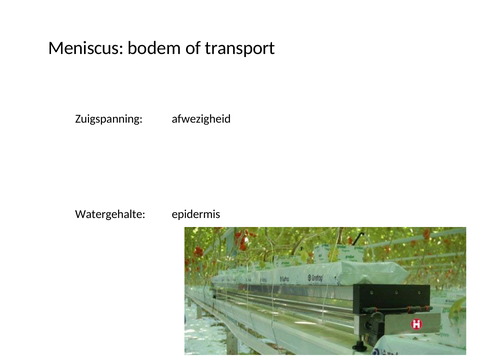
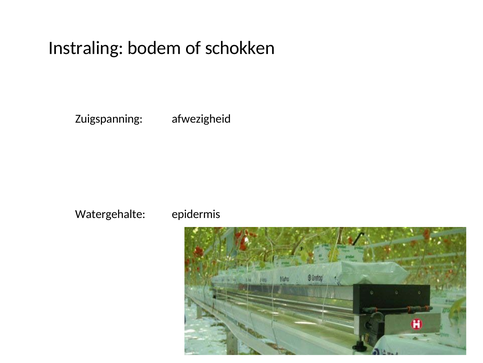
Meniscus: Meniscus -> Instraling
transport: transport -> schokken
